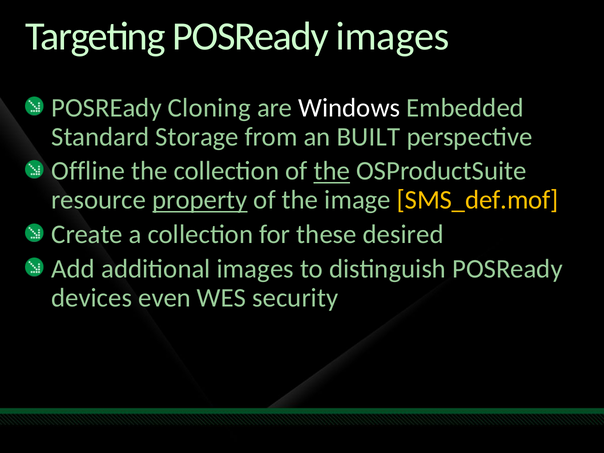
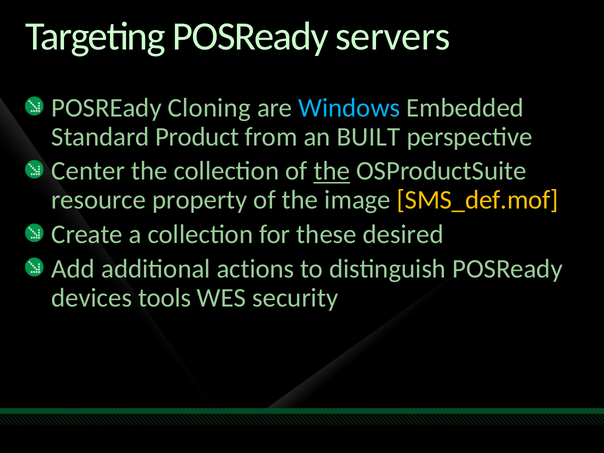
POSReady images: images -> servers
Windows colour: white -> light blue
Storage: Storage -> Product
Offline: Offline -> Center
property underline: present -> none
additional images: images -> actions
even: even -> tools
